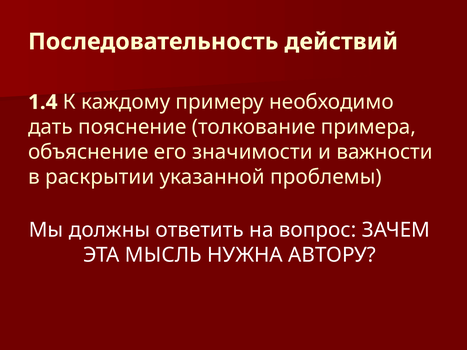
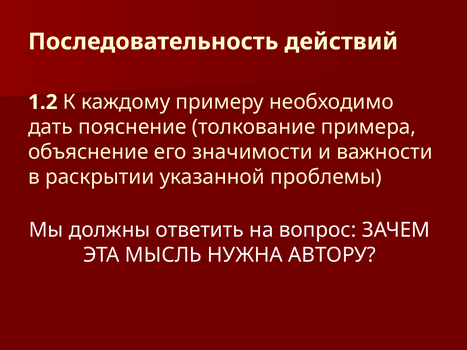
1.4: 1.4 -> 1.2
